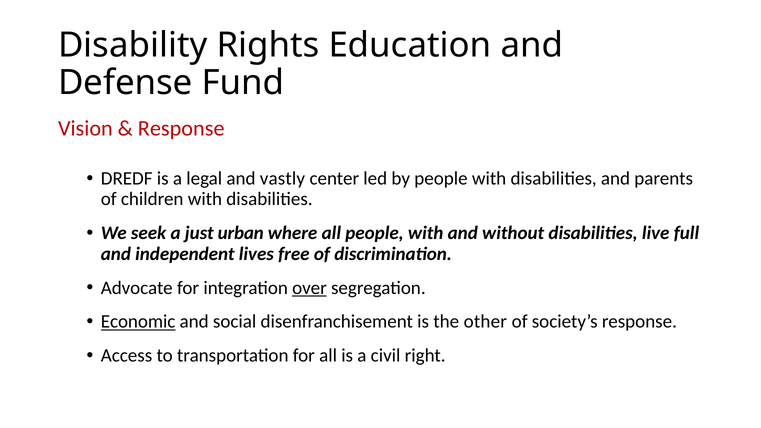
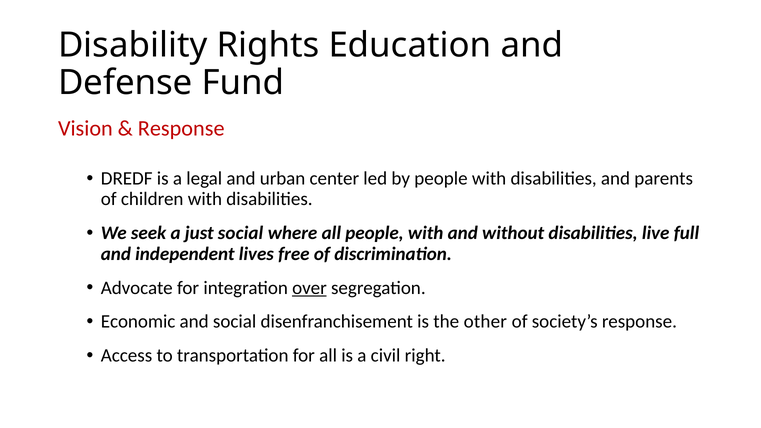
vastly: vastly -> urban
just urban: urban -> social
Economic underline: present -> none
